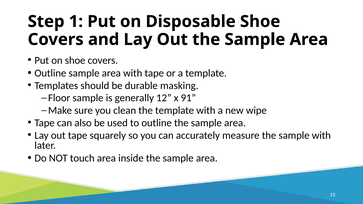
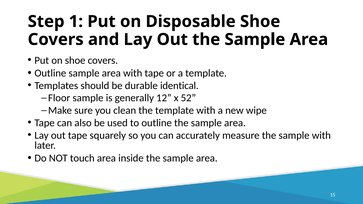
masking: masking -> identical
91: 91 -> 52
